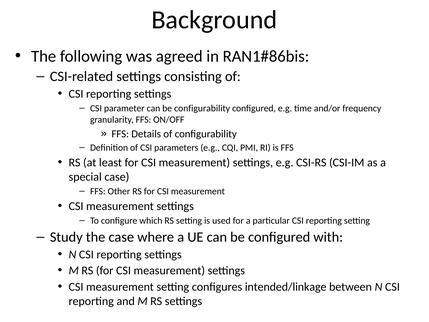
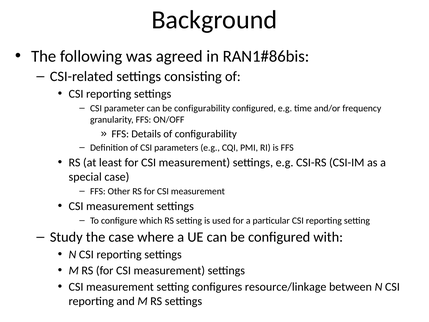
intended/linkage: intended/linkage -> resource/linkage
